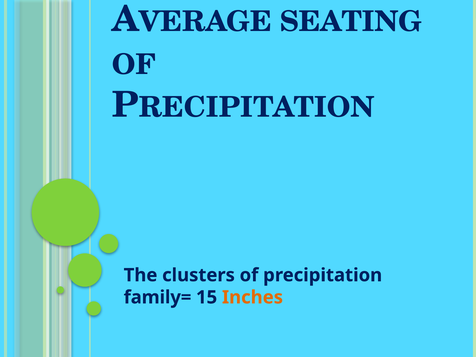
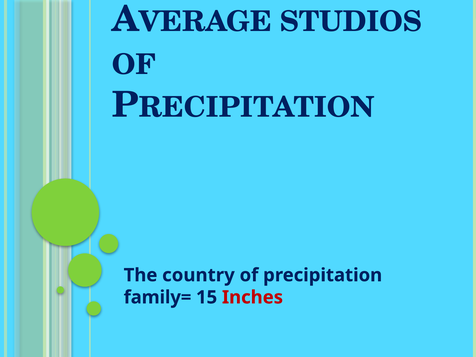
SEATING: SEATING -> STUDIOS
clusters: clusters -> country
Inches colour: orange -> red
